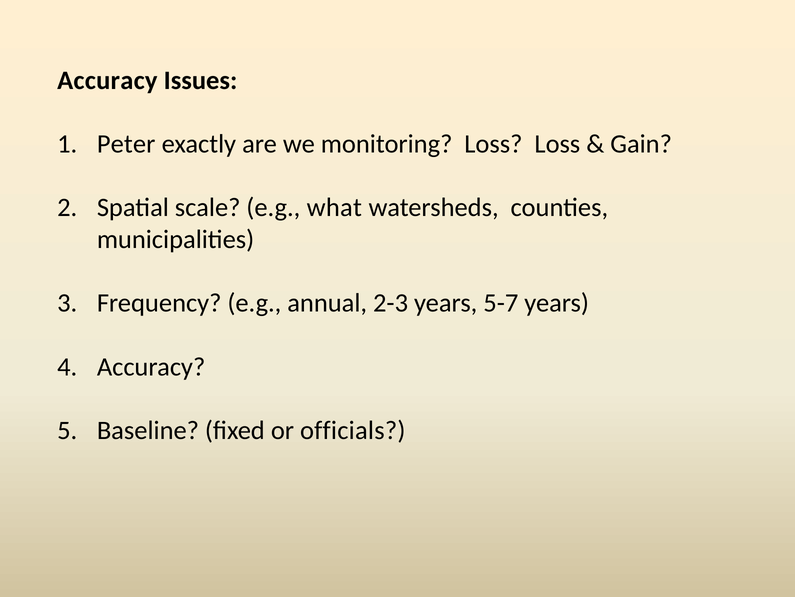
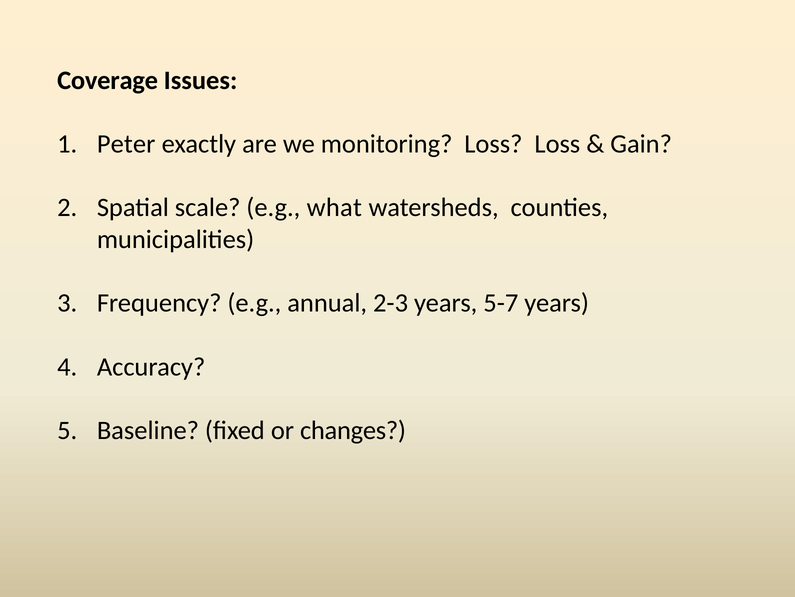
Accuracy at (107, 80): Accuracy -> Coverage
officials: officials -> changes
